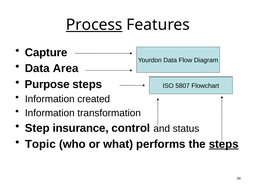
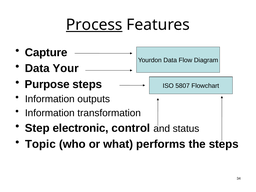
Area: Area -> Your
created: created -> outputs
insurance: insurance -> electronic
steps at (224, 144) underline: present -> none
